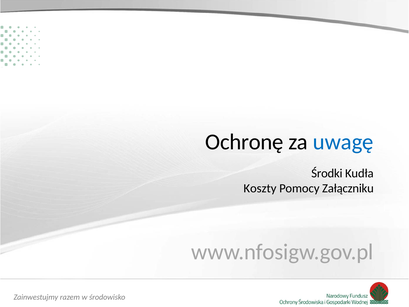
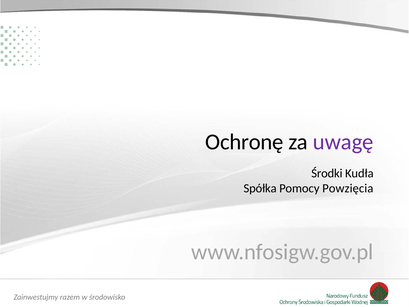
uwagę colour: blue -> purple
Koszty: Koszty -> Spółka
Załączniku: Załączniku -> Powzięcia
